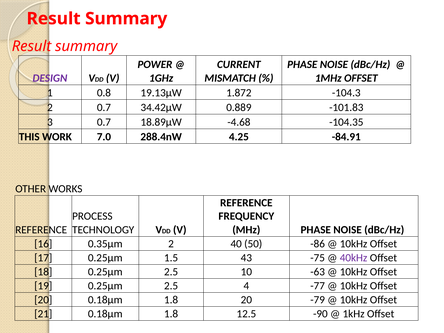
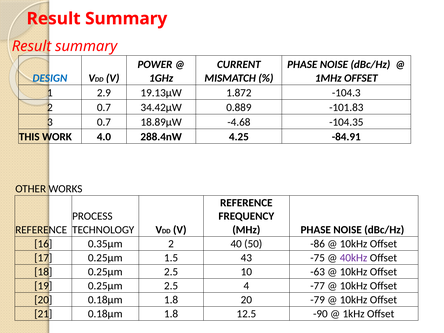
DESIGN colour: purple -> blue
0.8: 0.8 -> 2.9
7.0: 7.0 -> 4.0
